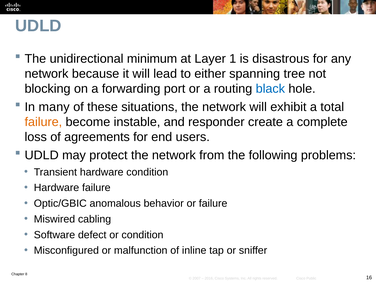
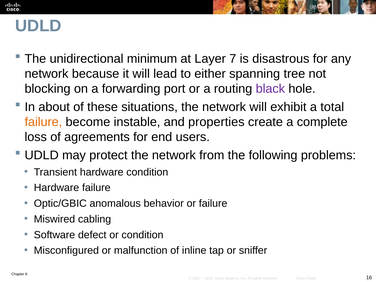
1: 1 -> 7
black colour: blue -> purple
many: many -> about
responder: responder -> properties
